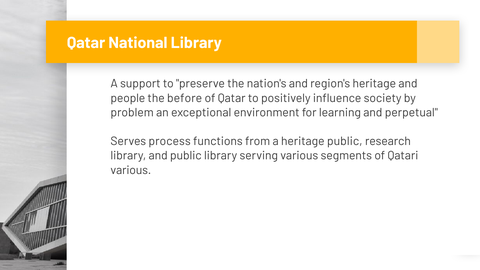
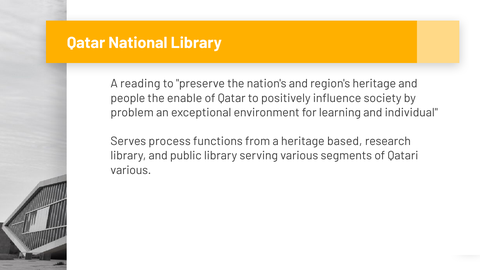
support: support -> reading
before: before -> enable
perpetual: perpetual -> individual
heritage public: public -> based
